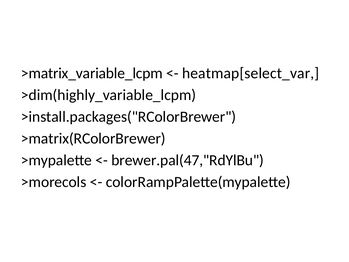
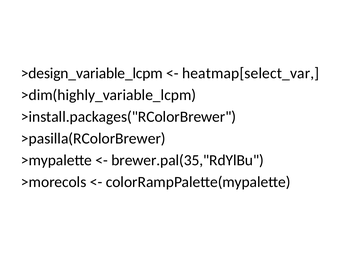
>matrix_variable_lcpm: >matrix_variable_lcpm -> >design_variable_lcpm
>matrix(RColorBrewer: >matrix(RColorBrewer -> >pasilla(RColorBrewer
brewer.pal(47,"RdYlBu: brewer.pal(47,"RdYlBu -> brewer.pal(35,"RdYlBu
